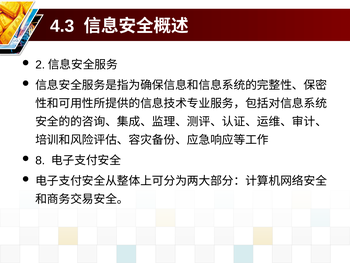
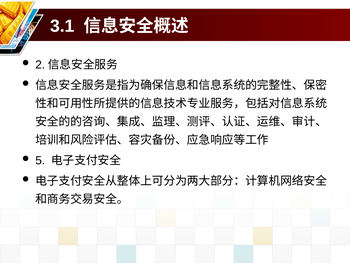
4.3: 4.3 -> 3.1
8: 8 -> 5
